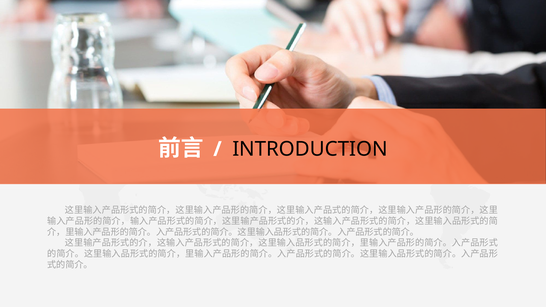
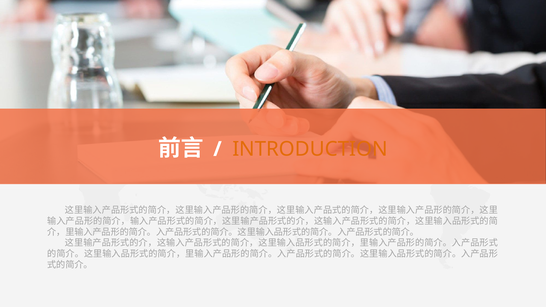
INTRODUCTION colour: black -> orange
